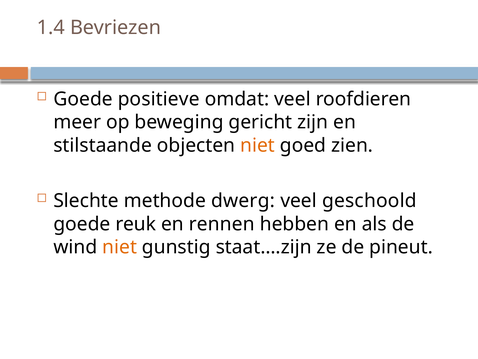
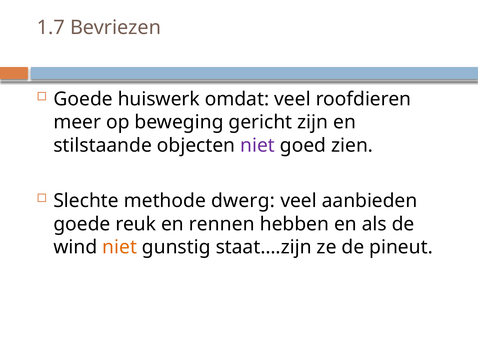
1.4: 1.4 -> 1.7
positieve: positieve -> huiswerk
niet at (258, 145) colour: orange -> purple
geschoold: geschoold -> aanbieden
